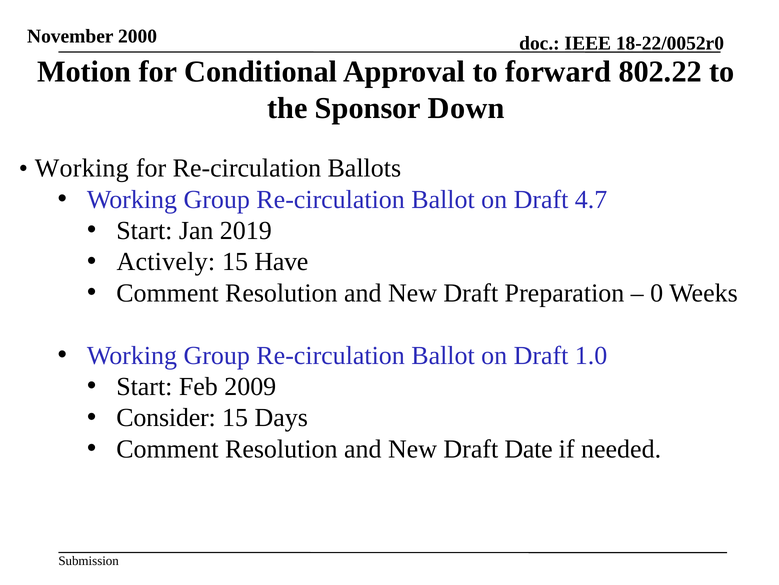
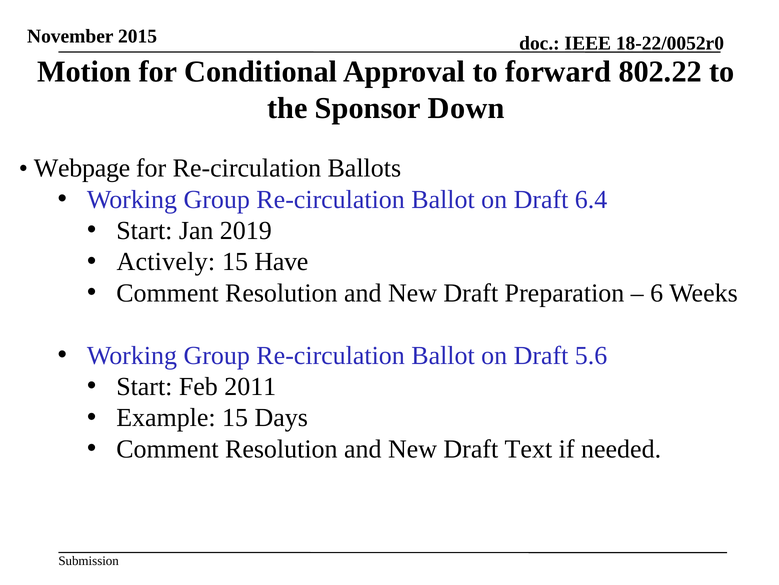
2000: 2000 -> 2015
Working at (82, 168): Working -> Webpage
4.7: 4.7 -> 6.4
0: 0 -> 6
1.0: 1.0 -> 5.6
2009: 2009 -> 2011
Consider: Consider -> Example
Date: Date -> Text
